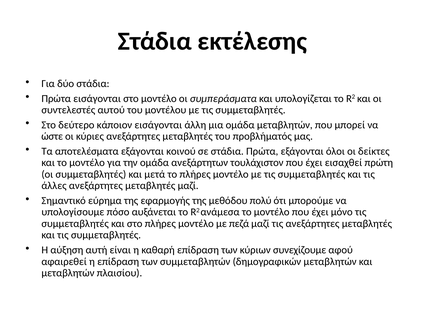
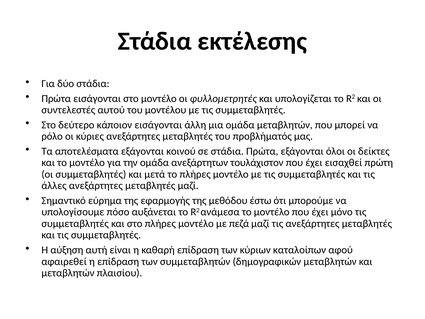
συμπεράσματα: συμπεράσματα -> φυλλομετρητές
ώστε: ώστε -> ρόλο
πολύ: πολύ -> έστω
συνεχίζουμε: συνεχίζουμε -> καταλοίπων
